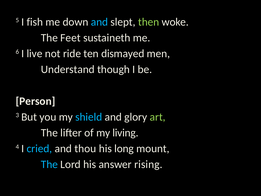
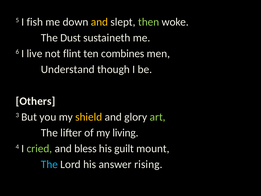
and at (99, 22) colour: light blue -> yellow
Feet: Feet -> Dust
ride: ride -> flint
dismayed: dismayed -> combines
Person: Person -> Others
shield colour: light blue -> yellow
cried colour: light blue -> light green
thou: thou -> bless
long: long -> guilt
